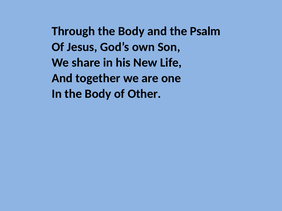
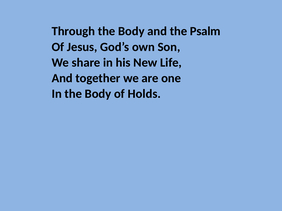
Other: Other -> Holds
